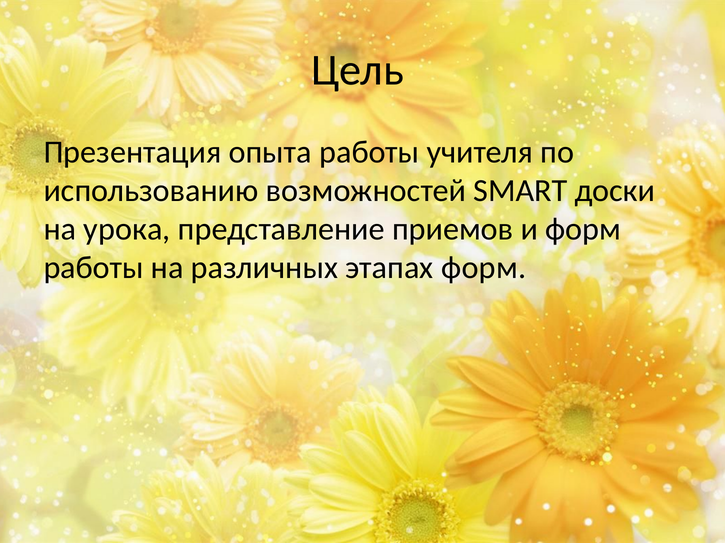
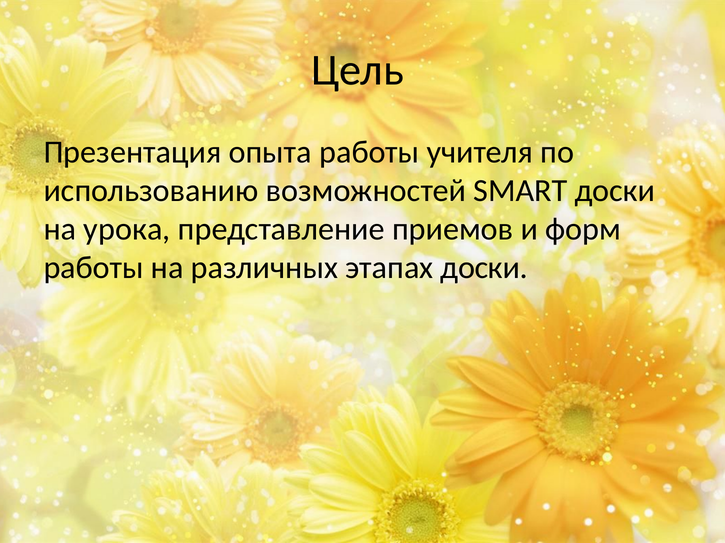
этапах форм: форм -> доски
